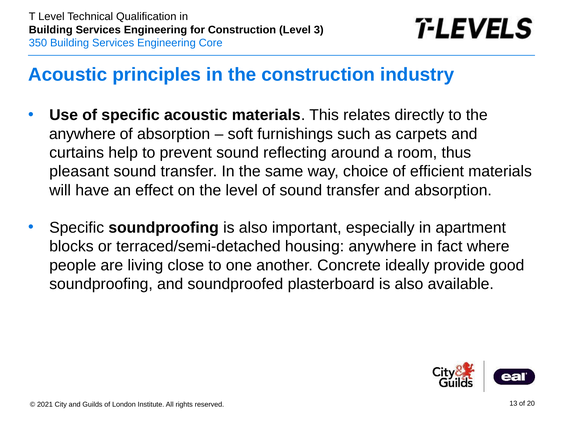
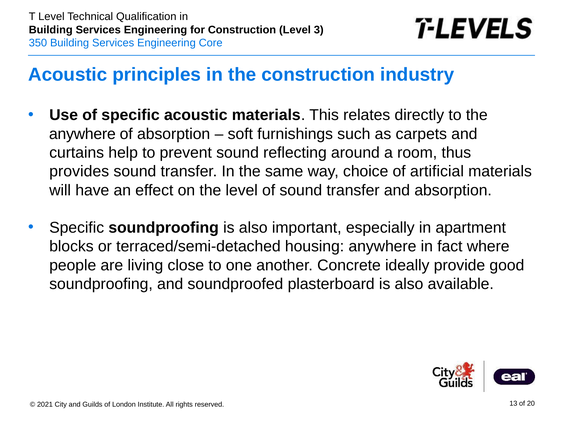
pleasant: pleasant -> provides
efficient: efficient -> artificial
